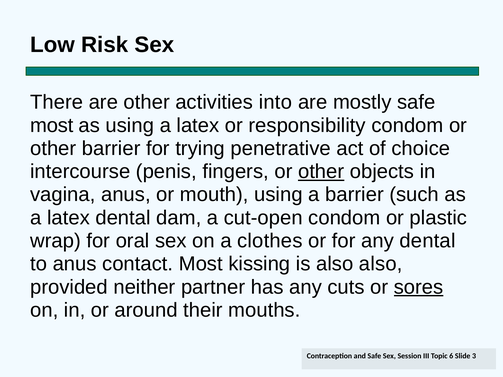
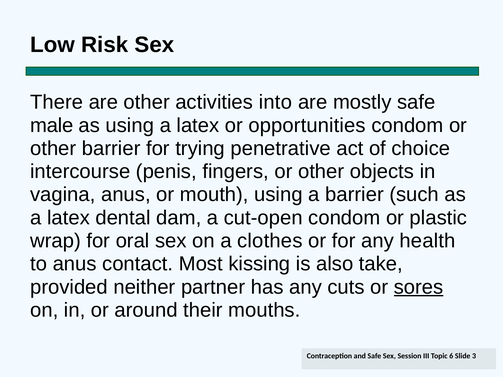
most at (52, 125): most -> male
responsibility: responsibility -> opportunities
other at (321, 172) underline: present -> none
any dental: dental -> health
also also: also -> take
